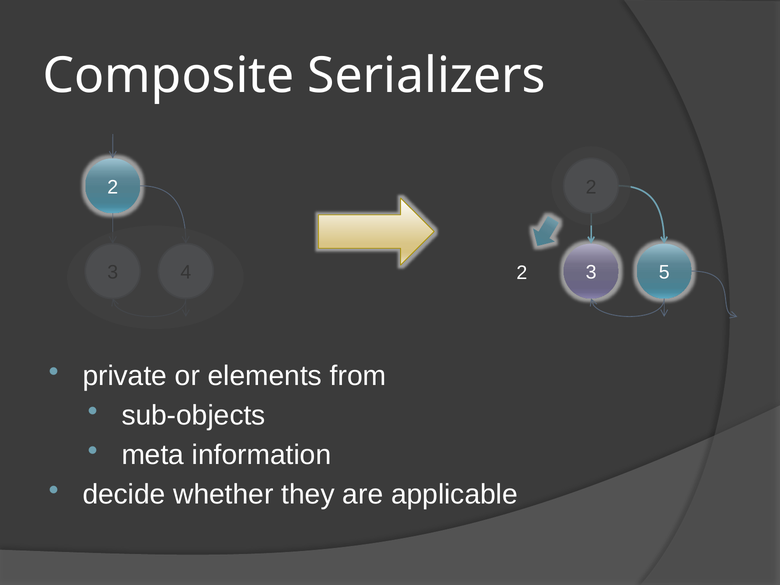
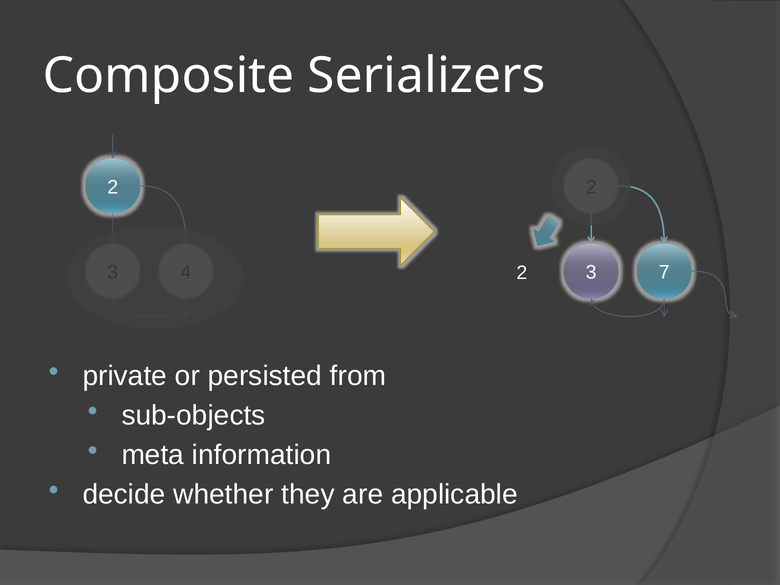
5: 5 -> 7
elements: elements -> persisted
